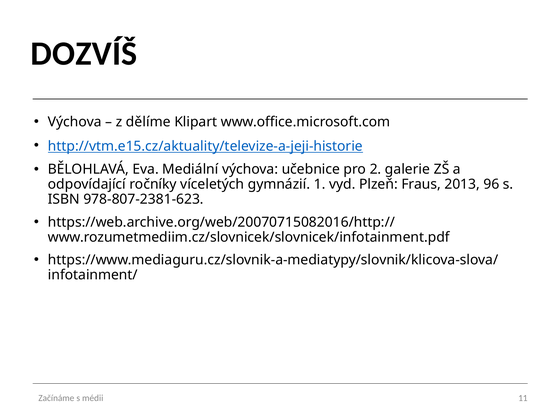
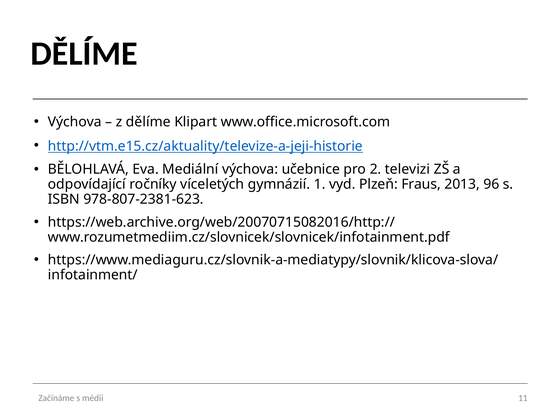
DOZVÍŠ at (84, 54): DOZVÍŠ -> DĚLÍME
galerie: galerie -> televizi
